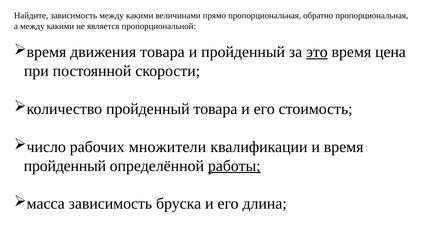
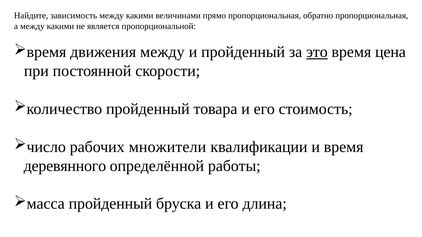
движения товара: товара -> между
пройденный at (65, 166): пройденный -> деревянного
работы underline: present -> none
масса зависимость: зависимость -> пройденный
